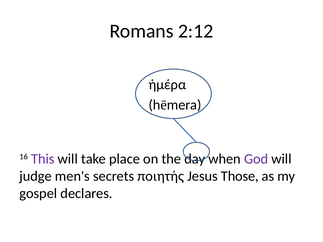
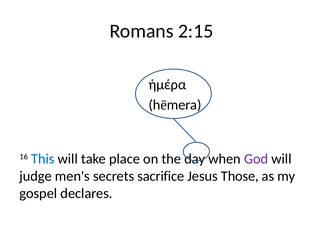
2:12: 2:12 -> 2:15
This colour: purple -> blue
ποιητής: ποιητής -> sacrifice
